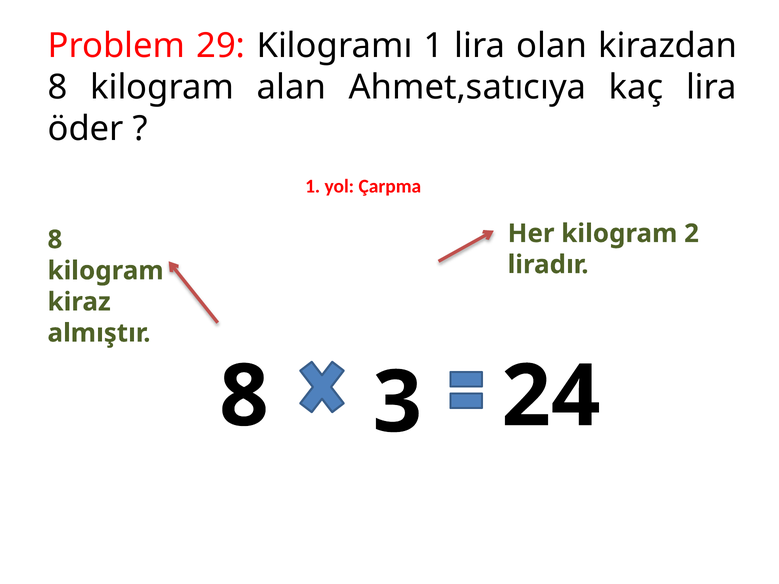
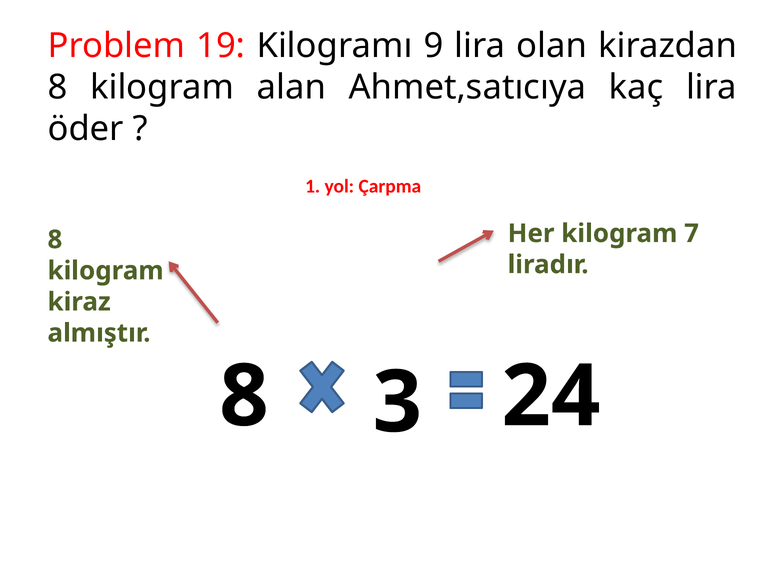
29: 29 -> 19
Kilogramı 1: 1 -> 9
2: 2 -> 7
